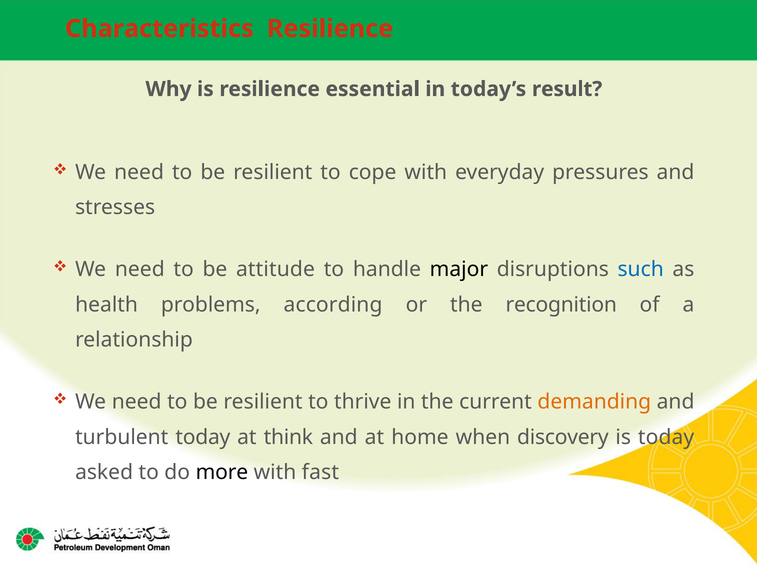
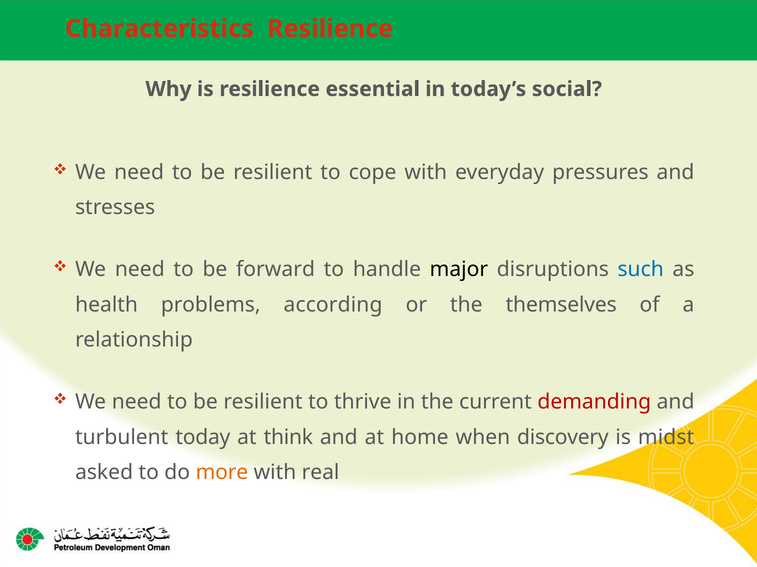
result: result -> social
attitude: attitude -> forward
recognition: recognition -> themselves
demanding colour: orange -> red
is today: today -> midst
more colour: black -> orange
fast: fast -> real
